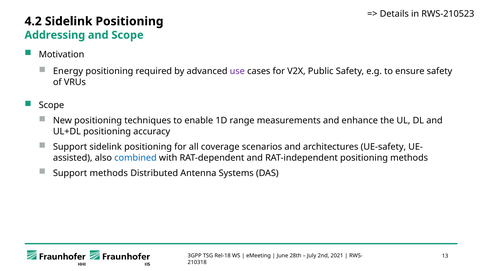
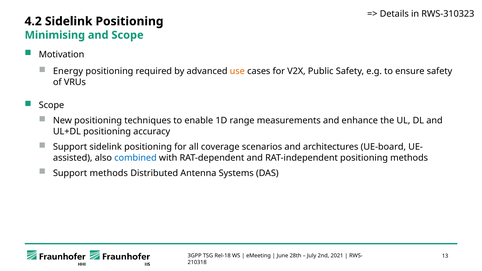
RWS-210523: RWS-210523 -> RWS-310323
Addressing: Addressing -> Minimising
use colour: purple -> orange
UE-safety: UE-safety -> UE-board
